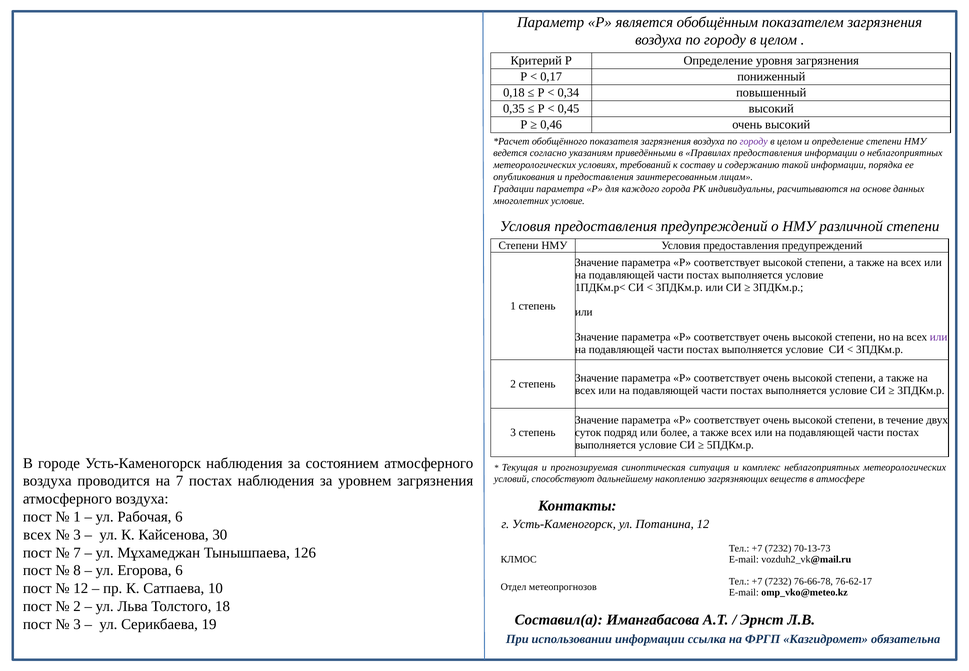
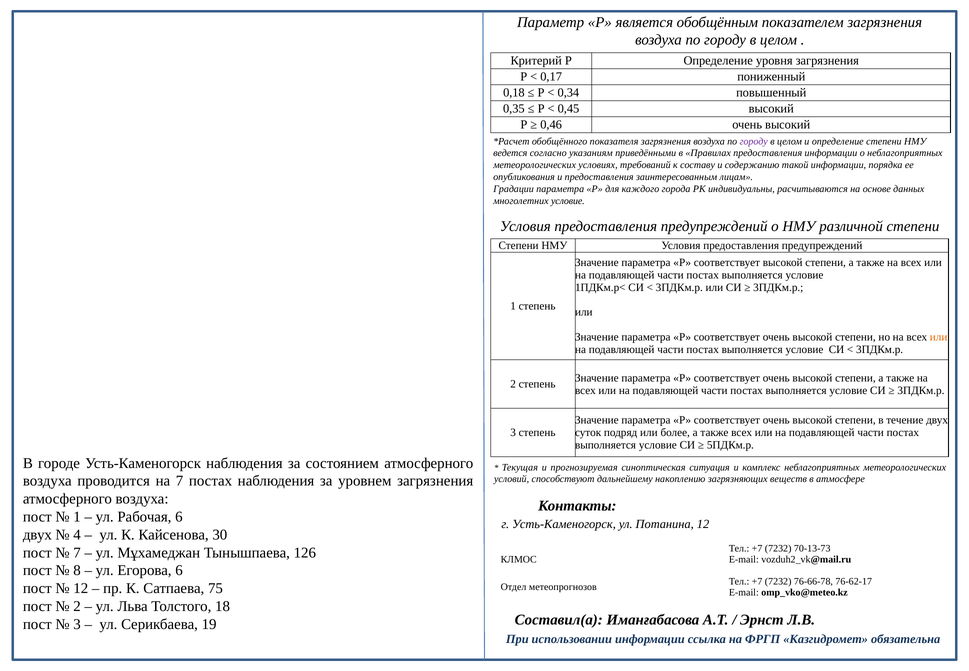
или at (939, 337) colour: purple -> orange
всех at (37, 535): всех -> двух
3 at (77, 535): 3 -> 4
10: 10 -> 75
